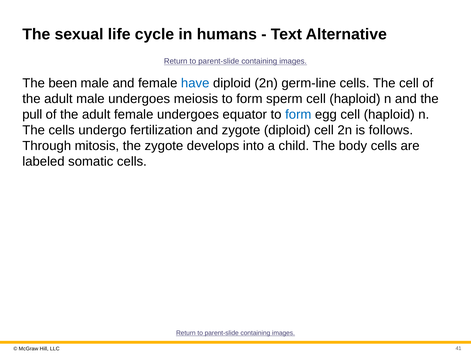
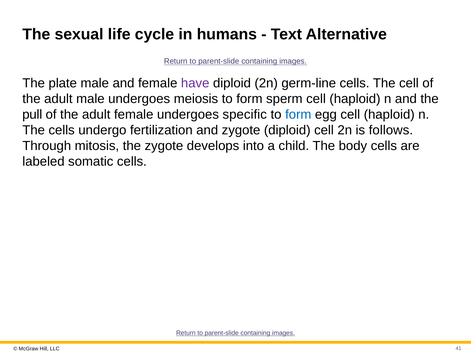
been: been -> plate
have colour: blue -> purple
equator: equator -> specific
